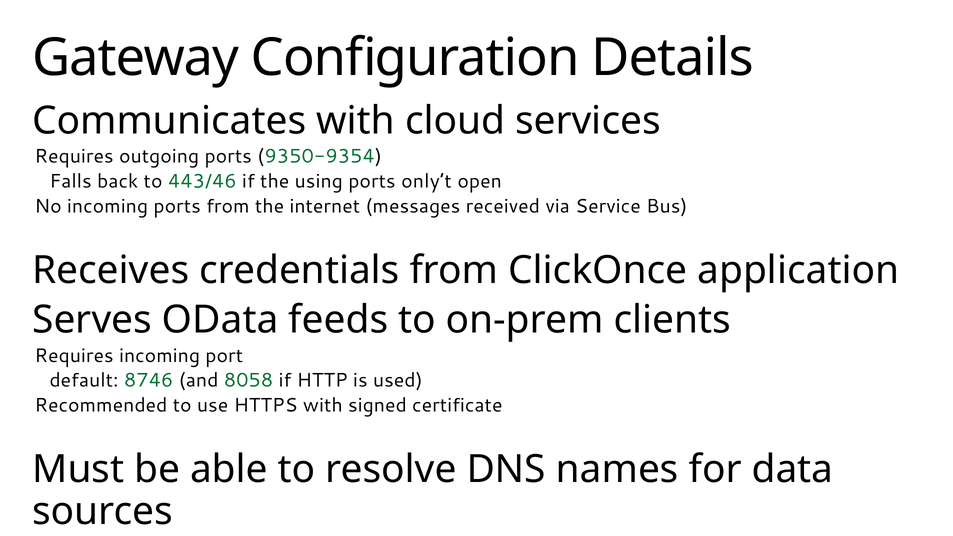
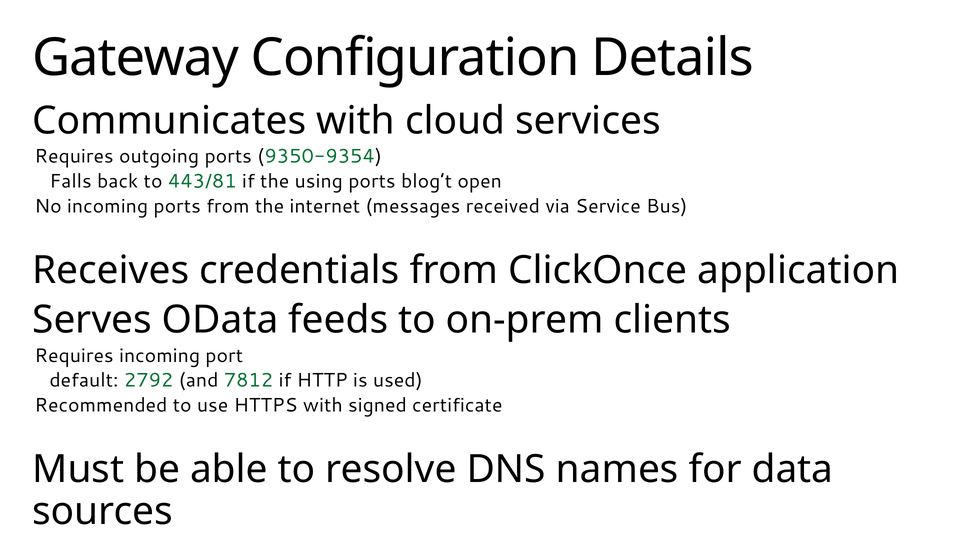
443/46: 443/46 -> 443/81
only’t: only’t -> blog’t
8746: 8746 -> 2792
8058: 8058 -> 7812
